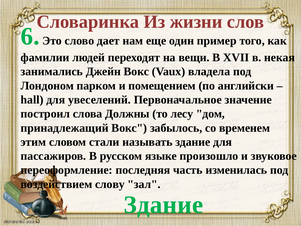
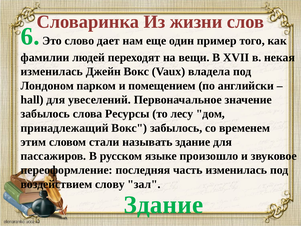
занимались at (52, 72): занимались -> изменилась
построил at (45, 114): построил -> забылось
Должны: Должны -> Ресурсы
